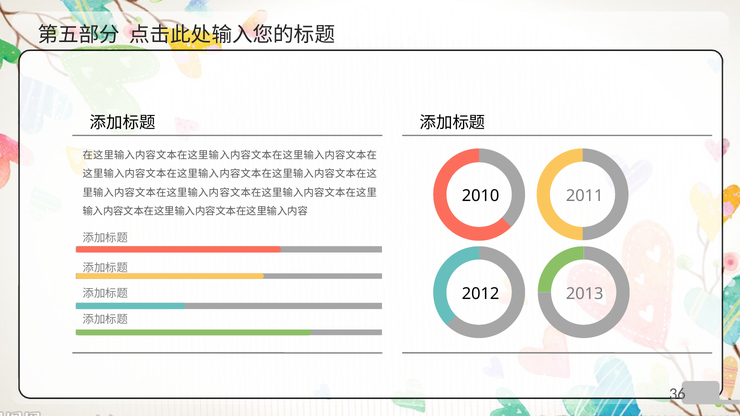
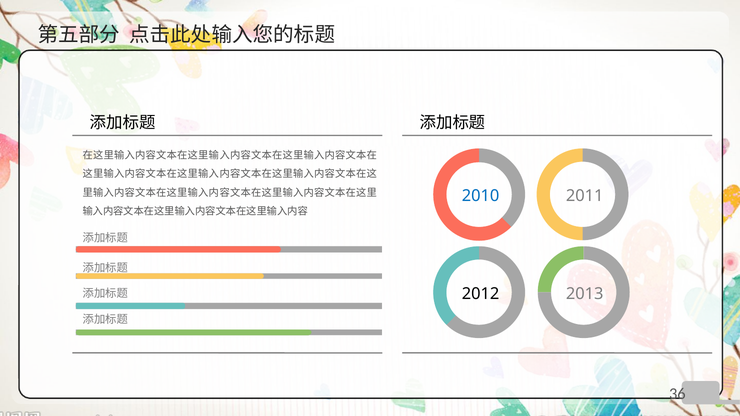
2010 colour: black -> blue
